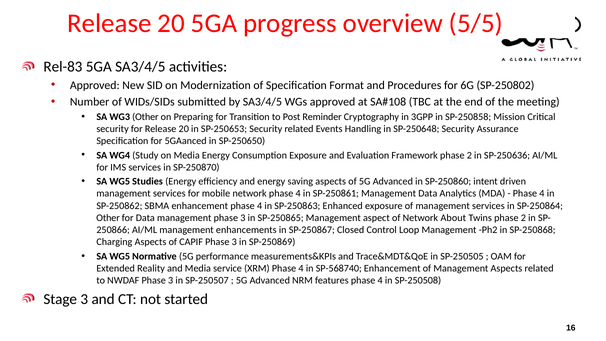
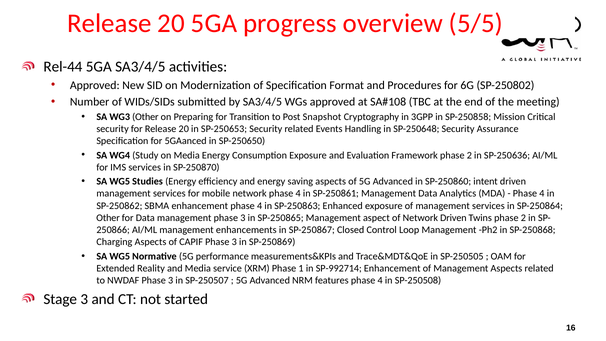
Rel-83: Rel-83 -> Rel-44
Reminder: Reminder -> Snapshot
Network About: About -> Driven
XRM Phase 4: 4 -> 1
SP-568740: SP-568740 -> SP-992714
